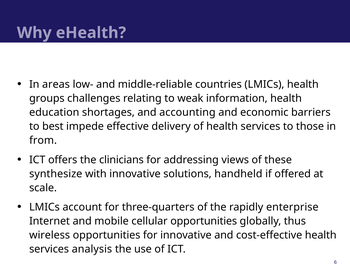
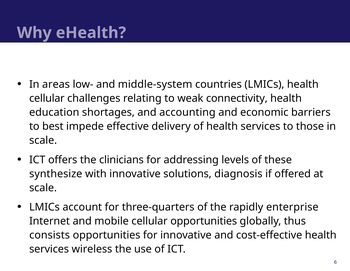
middle-reliable: middle-reliable -> middle-system
groups at (47, 98): groups -> cellular
information: information -> connectivity
from at (43, 140): from -> scale
views: views -> levels
handheld: handheld -> diagnosis
wireless: wireless -> consists
analysis: analysis -> wireless
